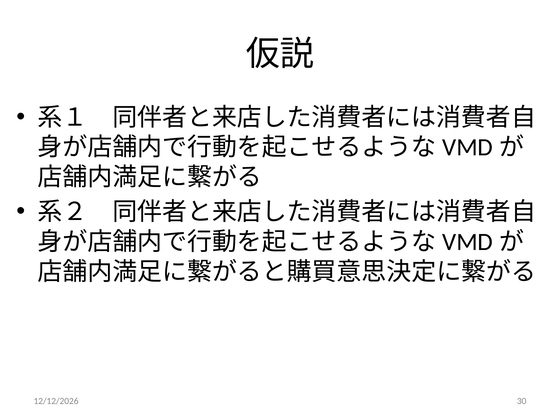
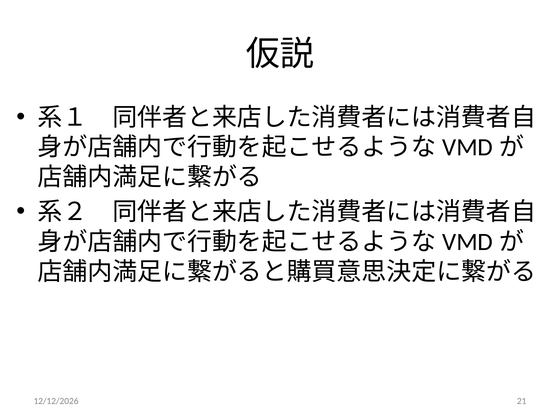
30: 30 -> 21
